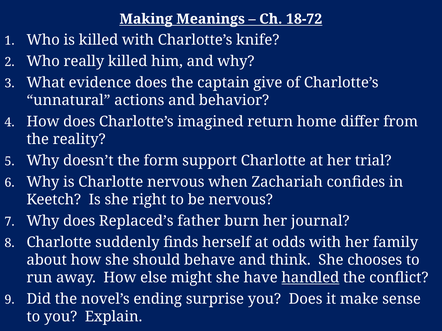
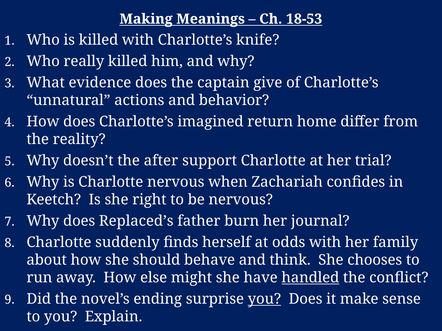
18-72: 18-72 -> 18-53
form: form -> after
you at (264, 299) underline: none -> present
